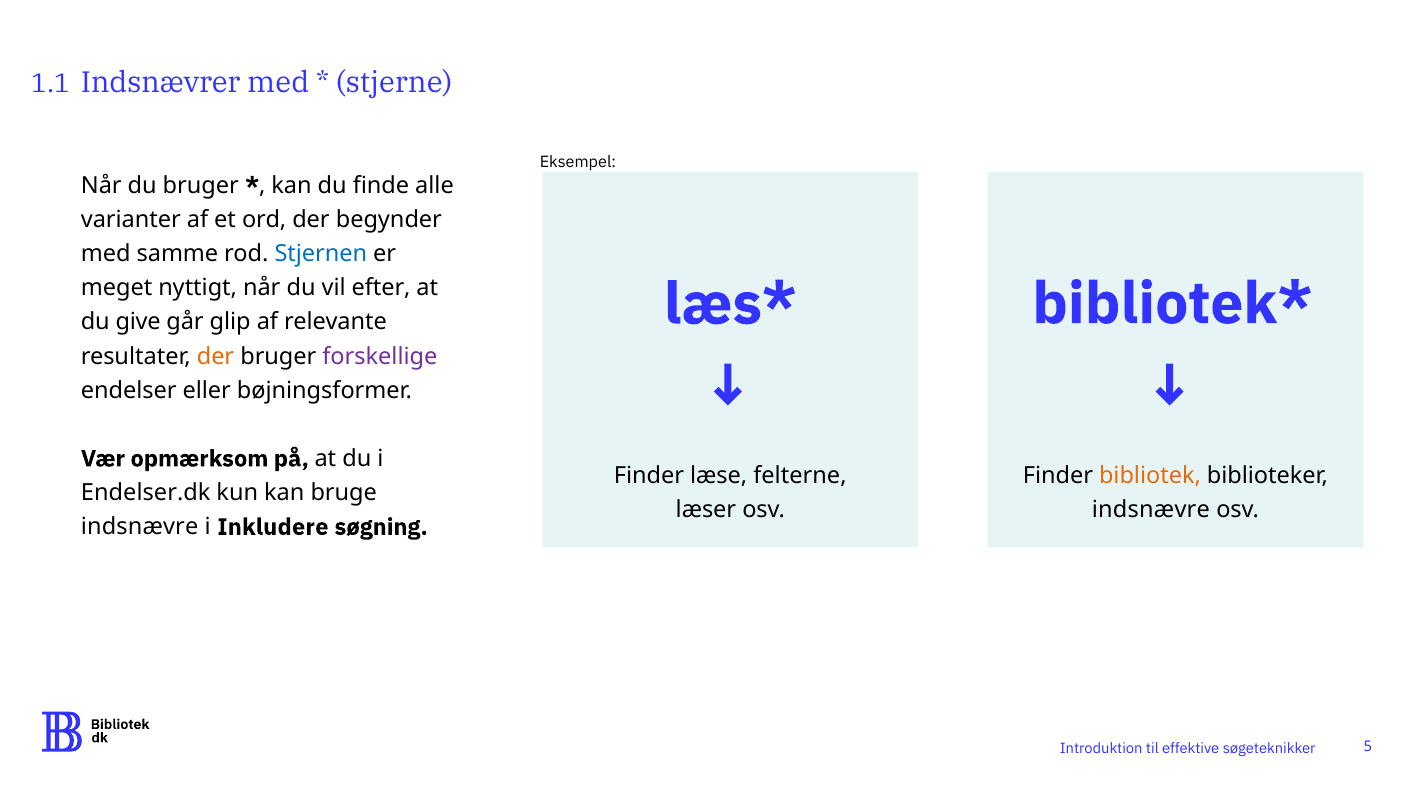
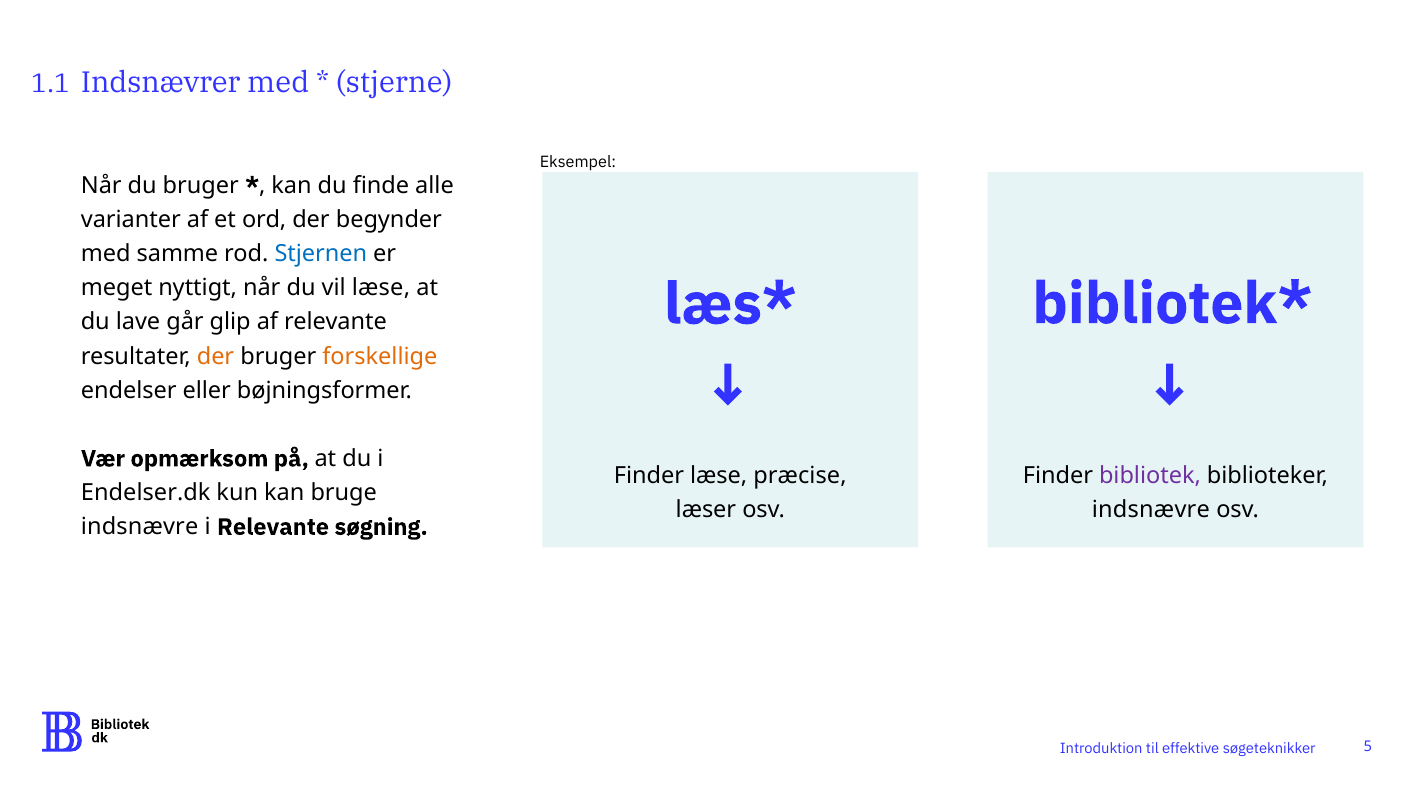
vil efter: efter -> læse
give: give -> lave
forskellige colour: purple -> orange
felterne: felterne -> præcise
bibliotek colour: orange -> purple
i Inkludere: Inkludere -> Relevante
